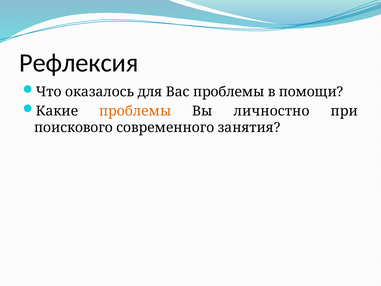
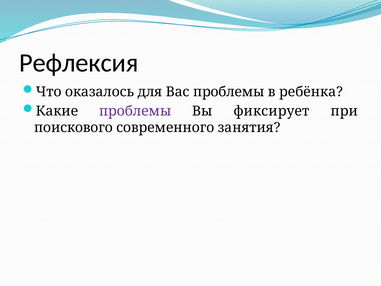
помощи: помощи -> ребёнка
проблемы at (135, 111) colour: orange -> purple
личностно: личностно -> фиксирует
